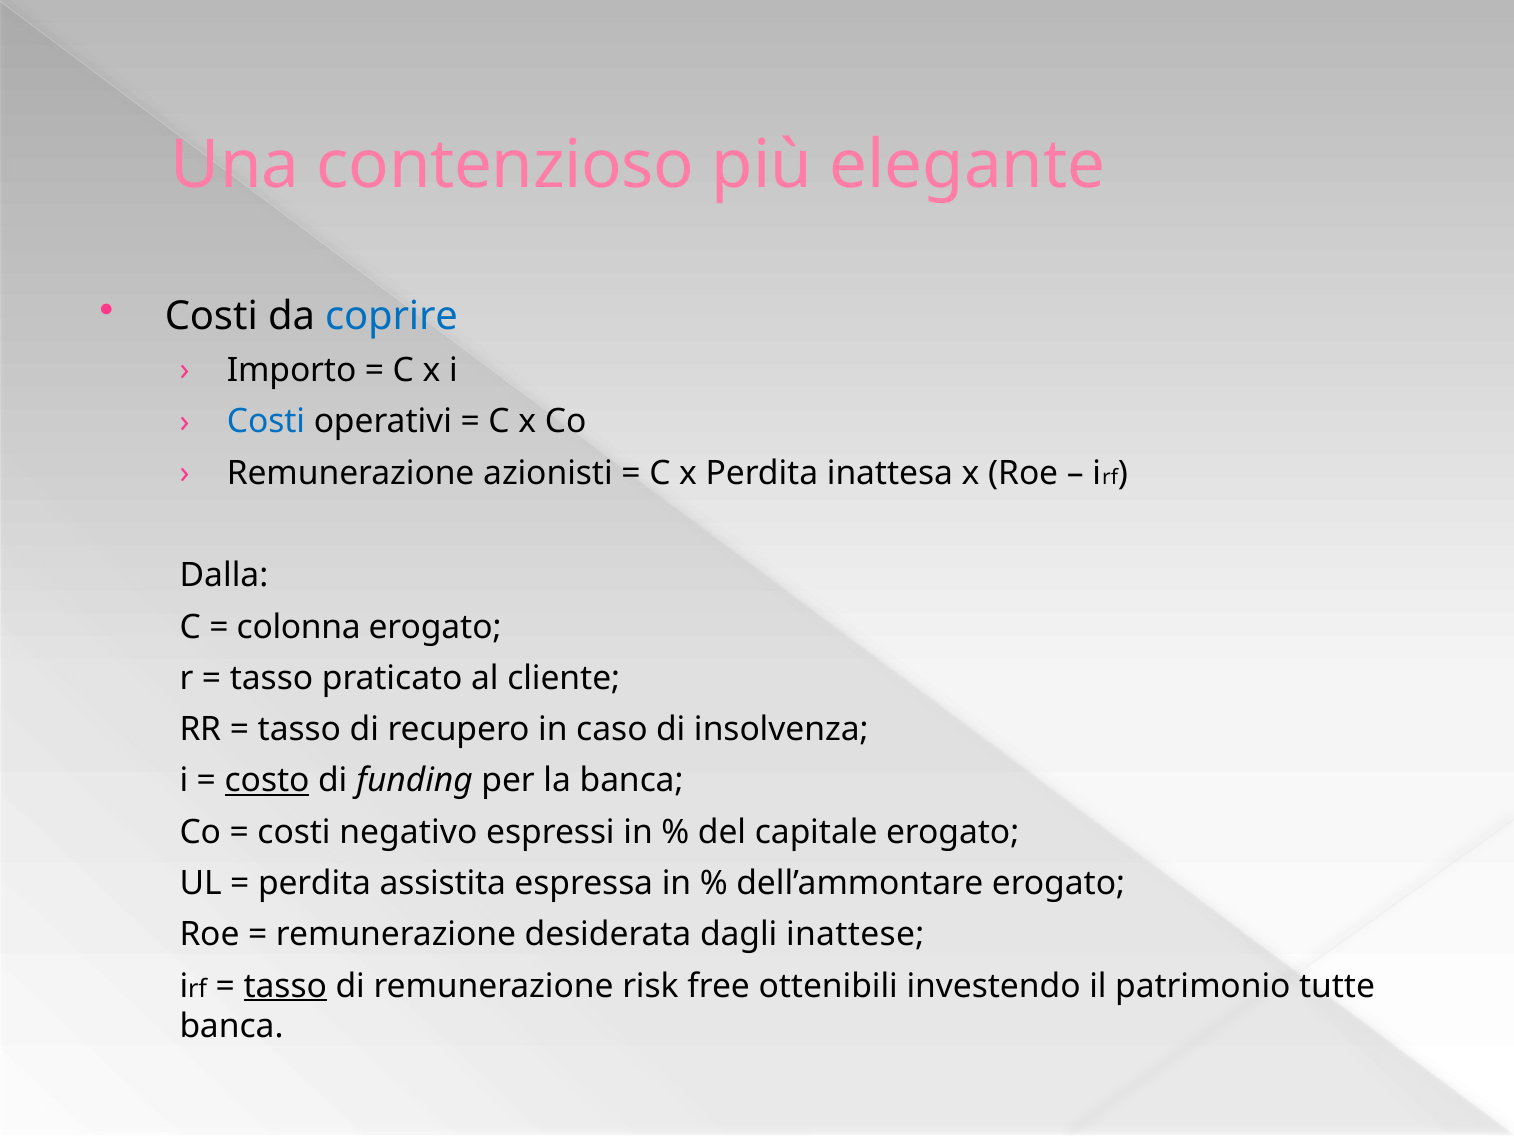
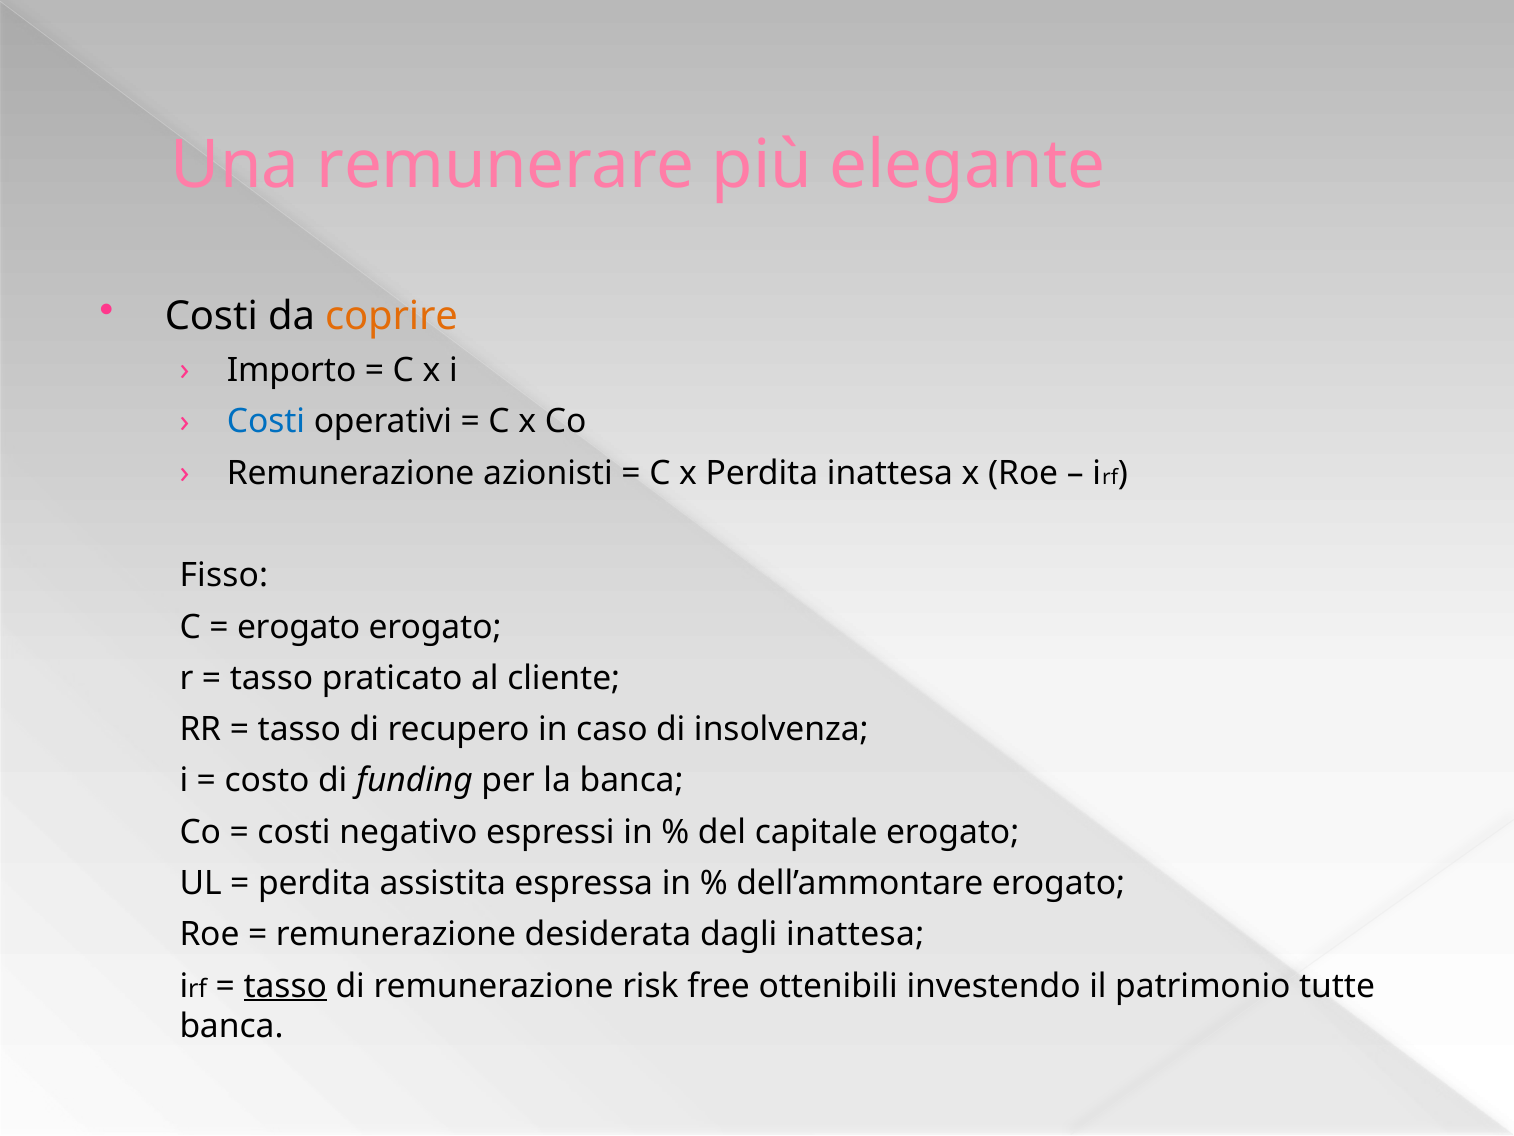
contenzioso: contenzioso -> remunerare
coprire colour: blue -> orange
Dalla: Dalla -> Fisso
colonna at (299, 627): colonna -> erogato
costo underline: present -> none
dagli inattese: inattese -> inattesa
